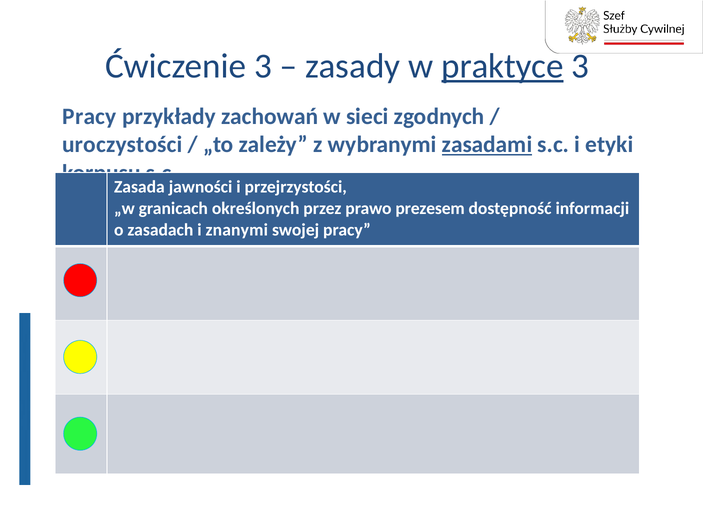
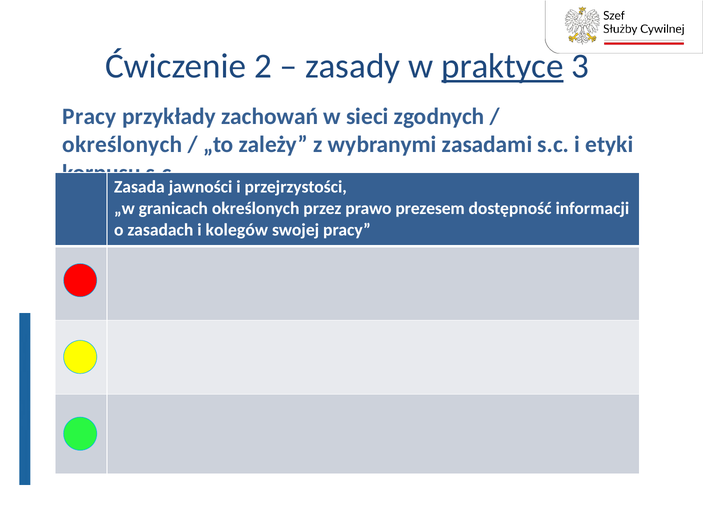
Ćwiczenie 3: 3 -> 2
uroczystości at (122, 145): uroczystości -> określonych
zasadami underline: present -> none
znanymi: znanymi -> kolegów
